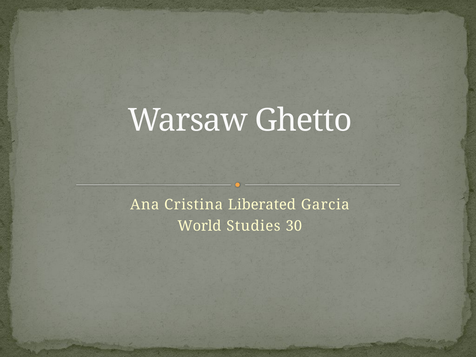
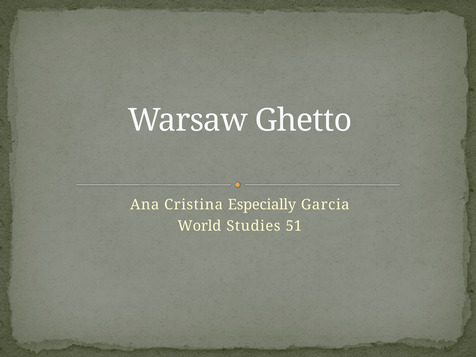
Liberated: Liberated -> Especially
30: 30 -> 51
